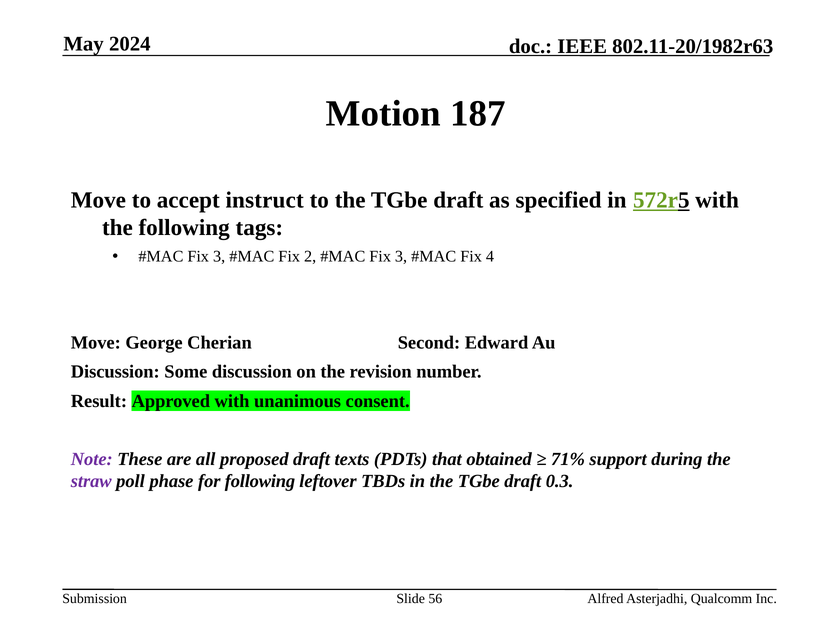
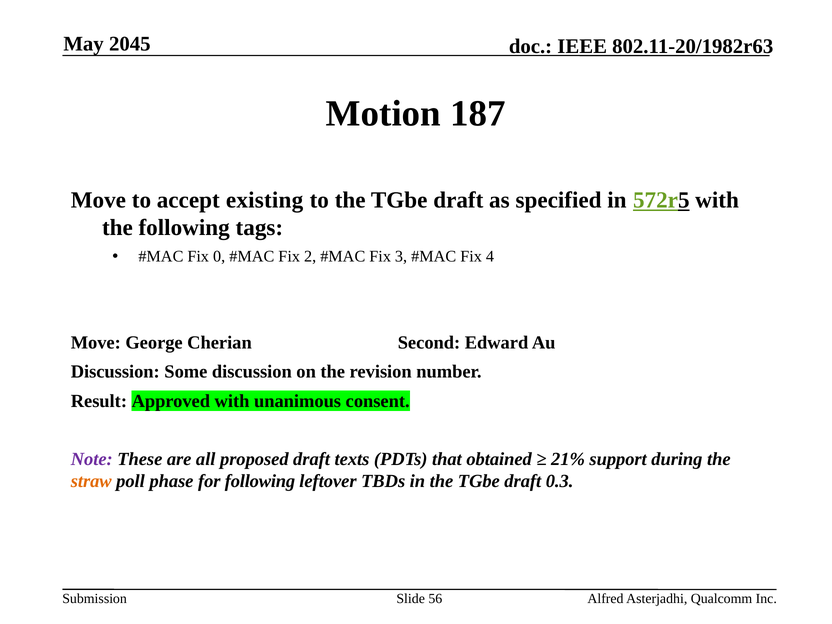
2024: 2024 -> 2045
instruct: instruct -> existing
3 at (219, 257): 3 -> 0
71%: 71% -> 21%
straw colour: purple -> orange
